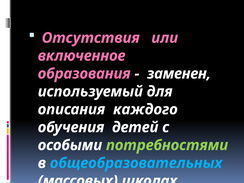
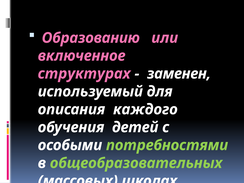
Отсутствия: Отсутствия -> Образованию
образования: образования -> структурах
общеобразовательных colour: light blue -> light green
